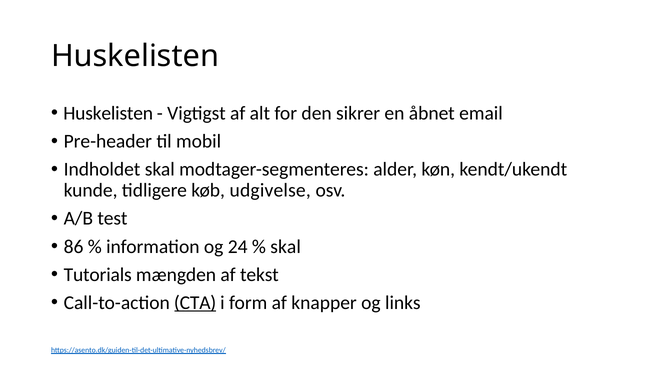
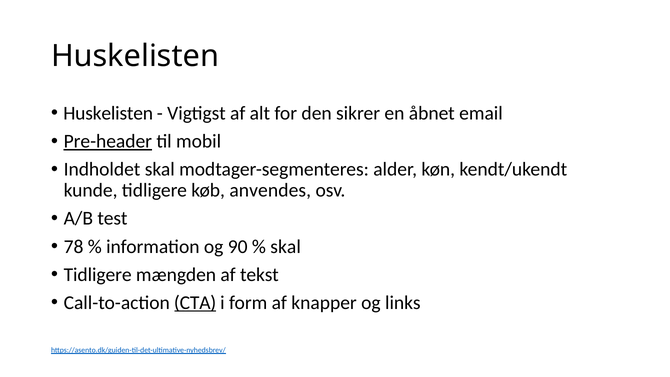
Pre-header underline: none -> present
udgivelse: udgivelse -> anvendes
86: 86 -> 78
24: 24 -> 90
Tutorials at (98, 275): Tutorials -> Tidligere
